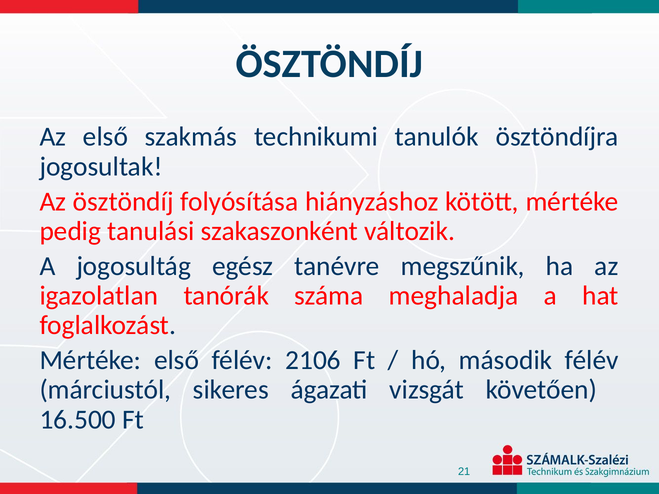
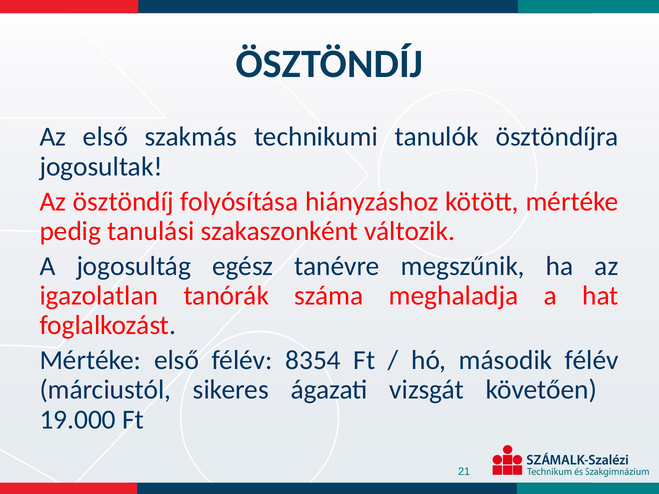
2106: 2106 -> 8354
16.500: 16.500 -> 19.000
